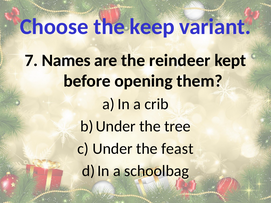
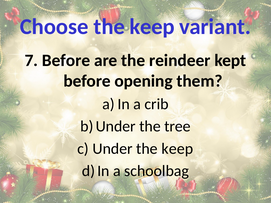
7 Names: Names -> Before
feast at (177, 149): feast -> keep
